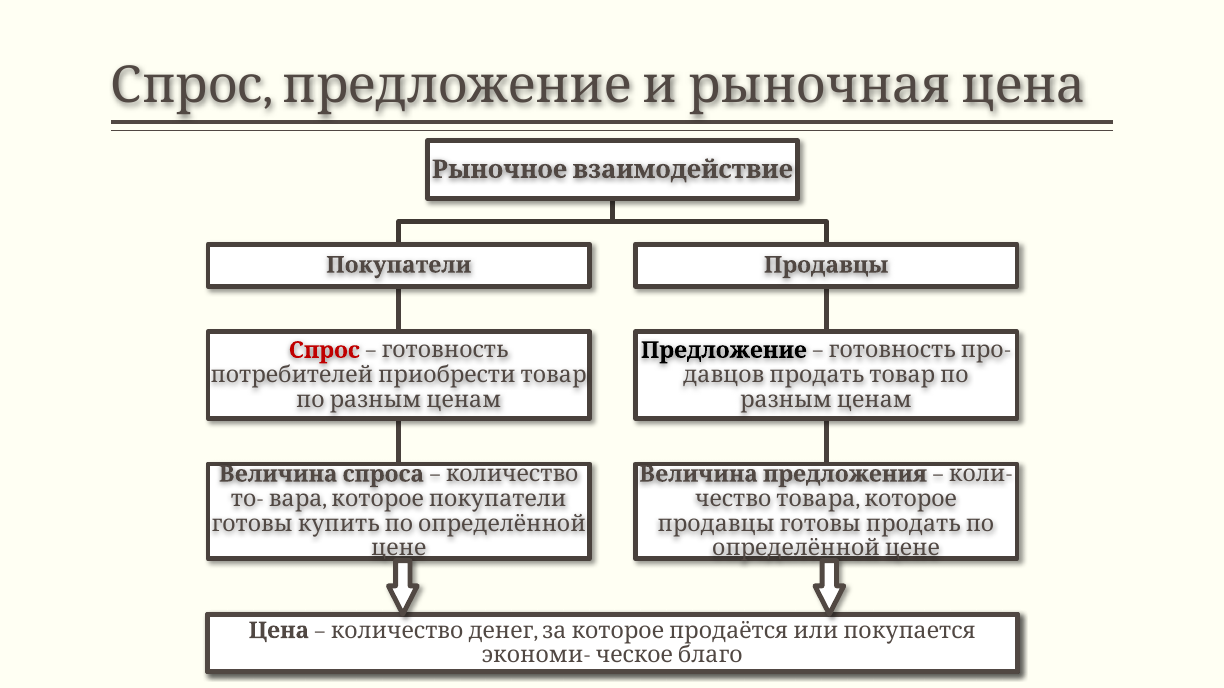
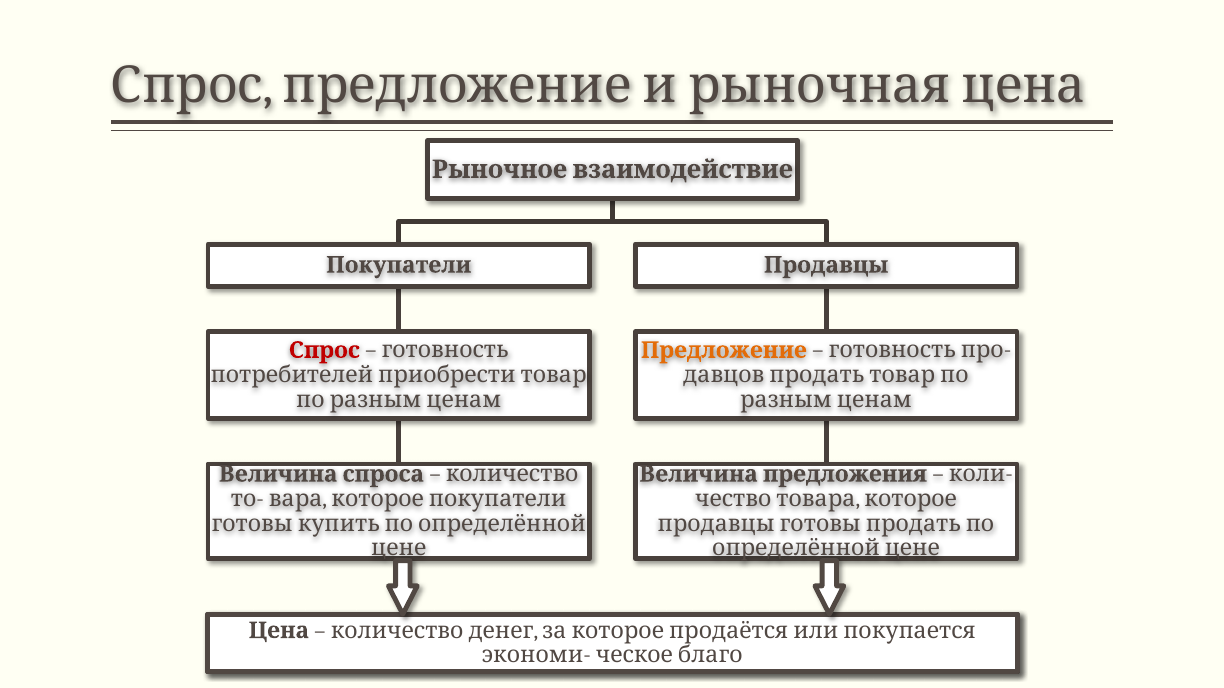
Предложение colour: black -> orange
